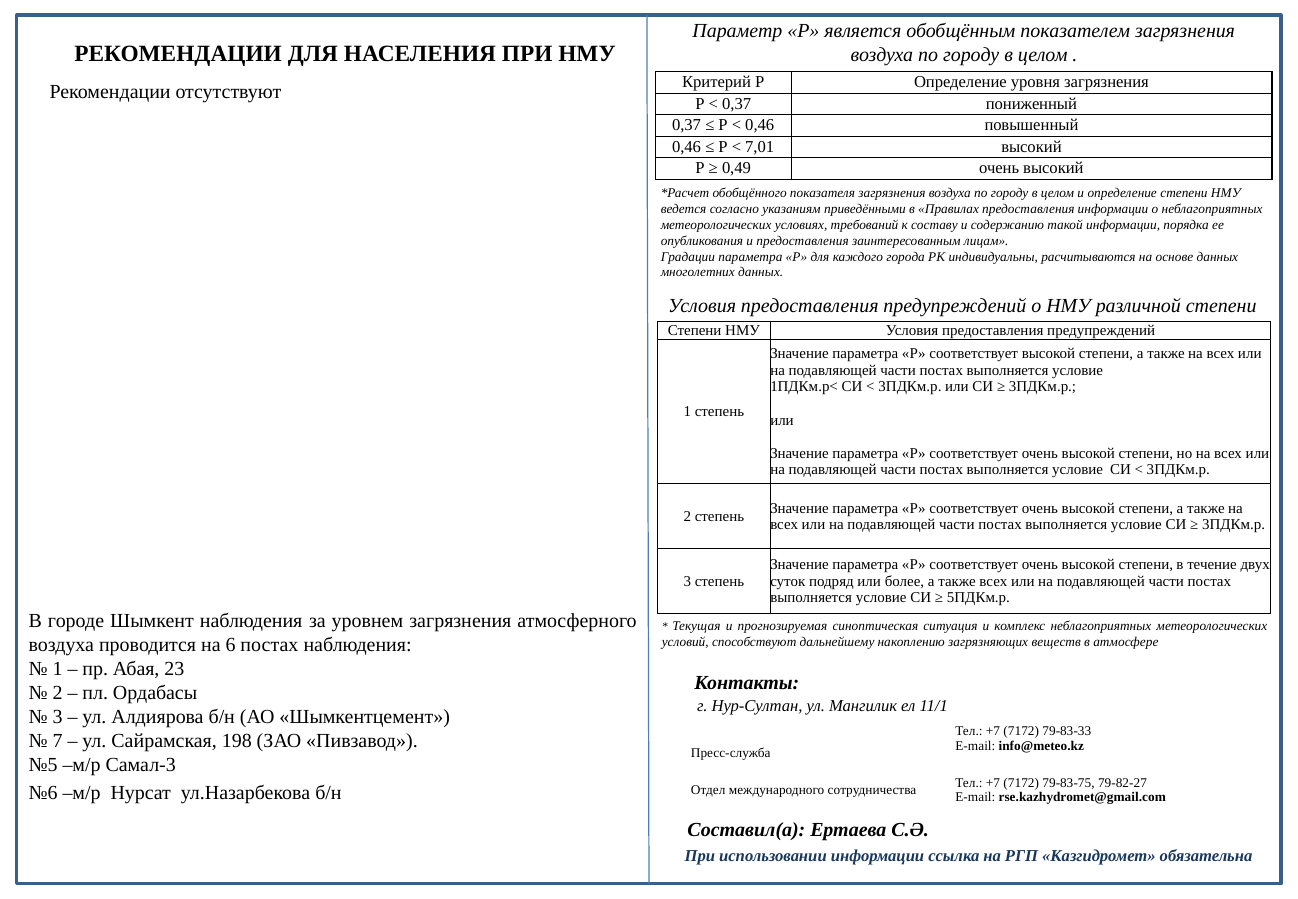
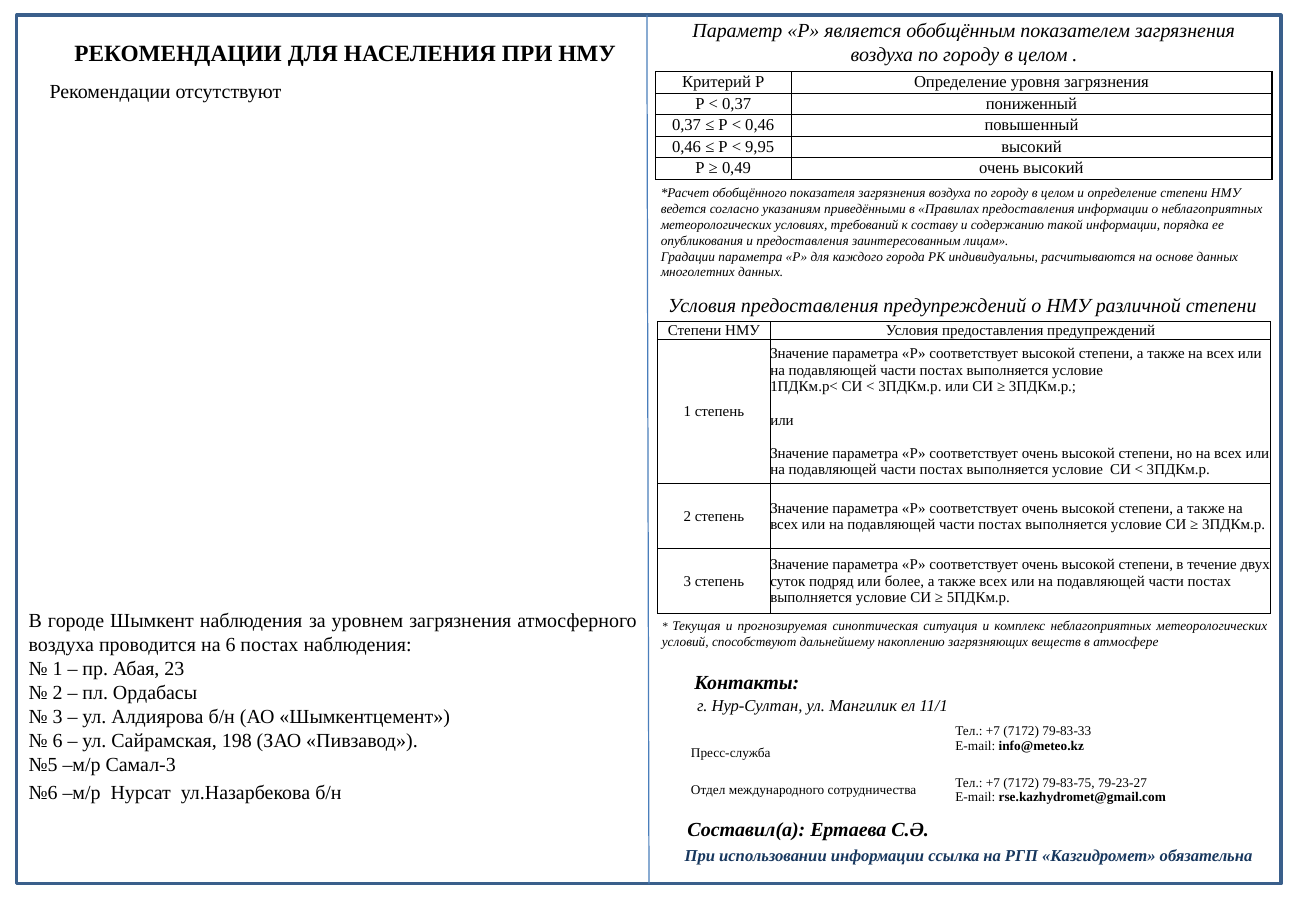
7,01: 7,01 -> 9,95
7 at (58, 740): 7 -> 6
79-82-27: 79-82-27 -> 79-23-27
